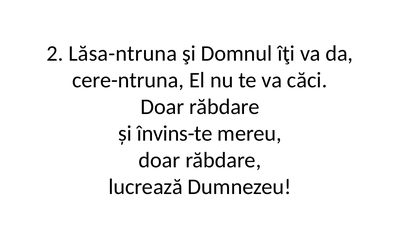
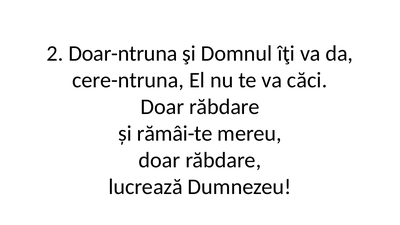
Lăsa-ntruna: Lăsa-ntruna -> Doar-ntruna
învins-te: învins-te -> rămâi-te
